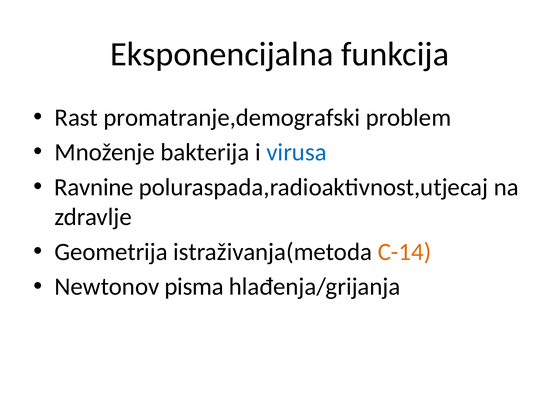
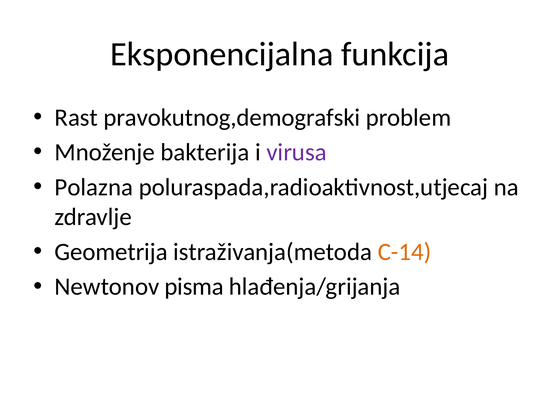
promatranje,demografski: promatranje,demografski -> pravokutnog,demografski
virusa colour: blue -> purple
Ravnine: Ravnine -> Polazna
